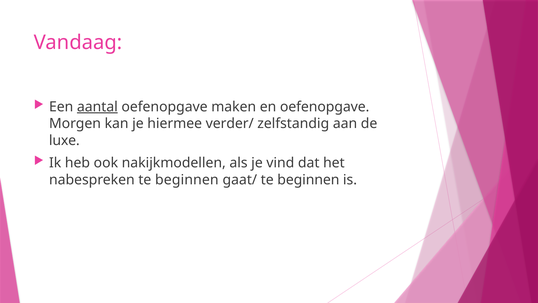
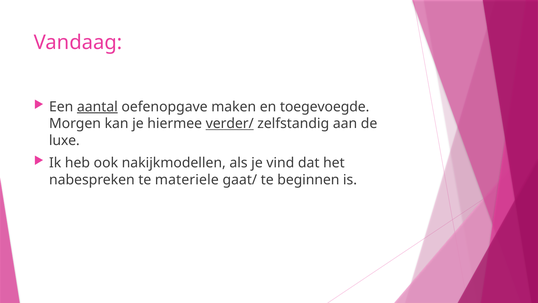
en oefenopgave: oefenopgave -> toegevoegde
verder/ underline: none -> present
nabespreken te beginnen: beginnen -> materiele
